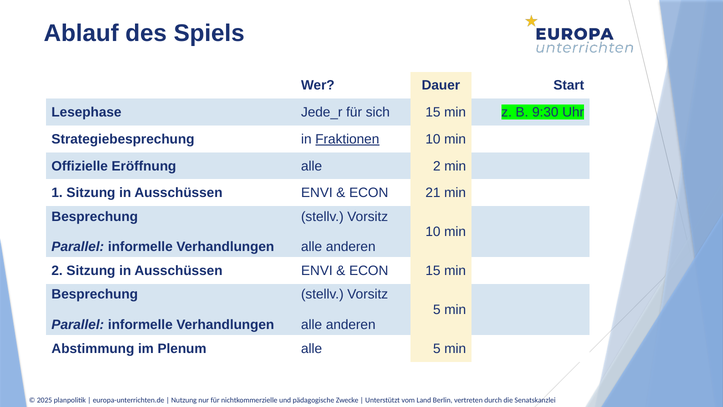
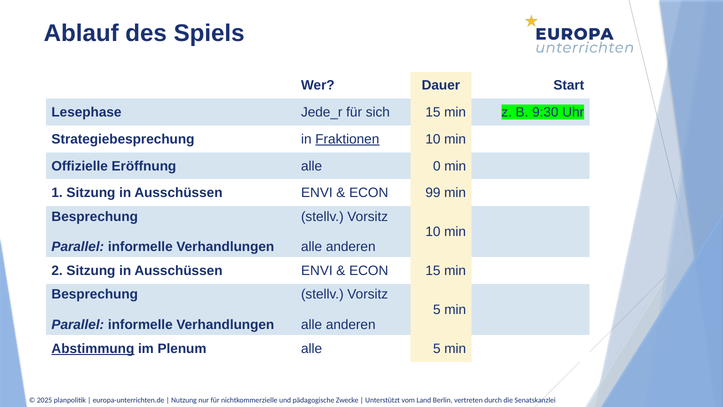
alle 2: 2 -> 0
21: 21 -> 99
Abstimmung underline: none -> present
